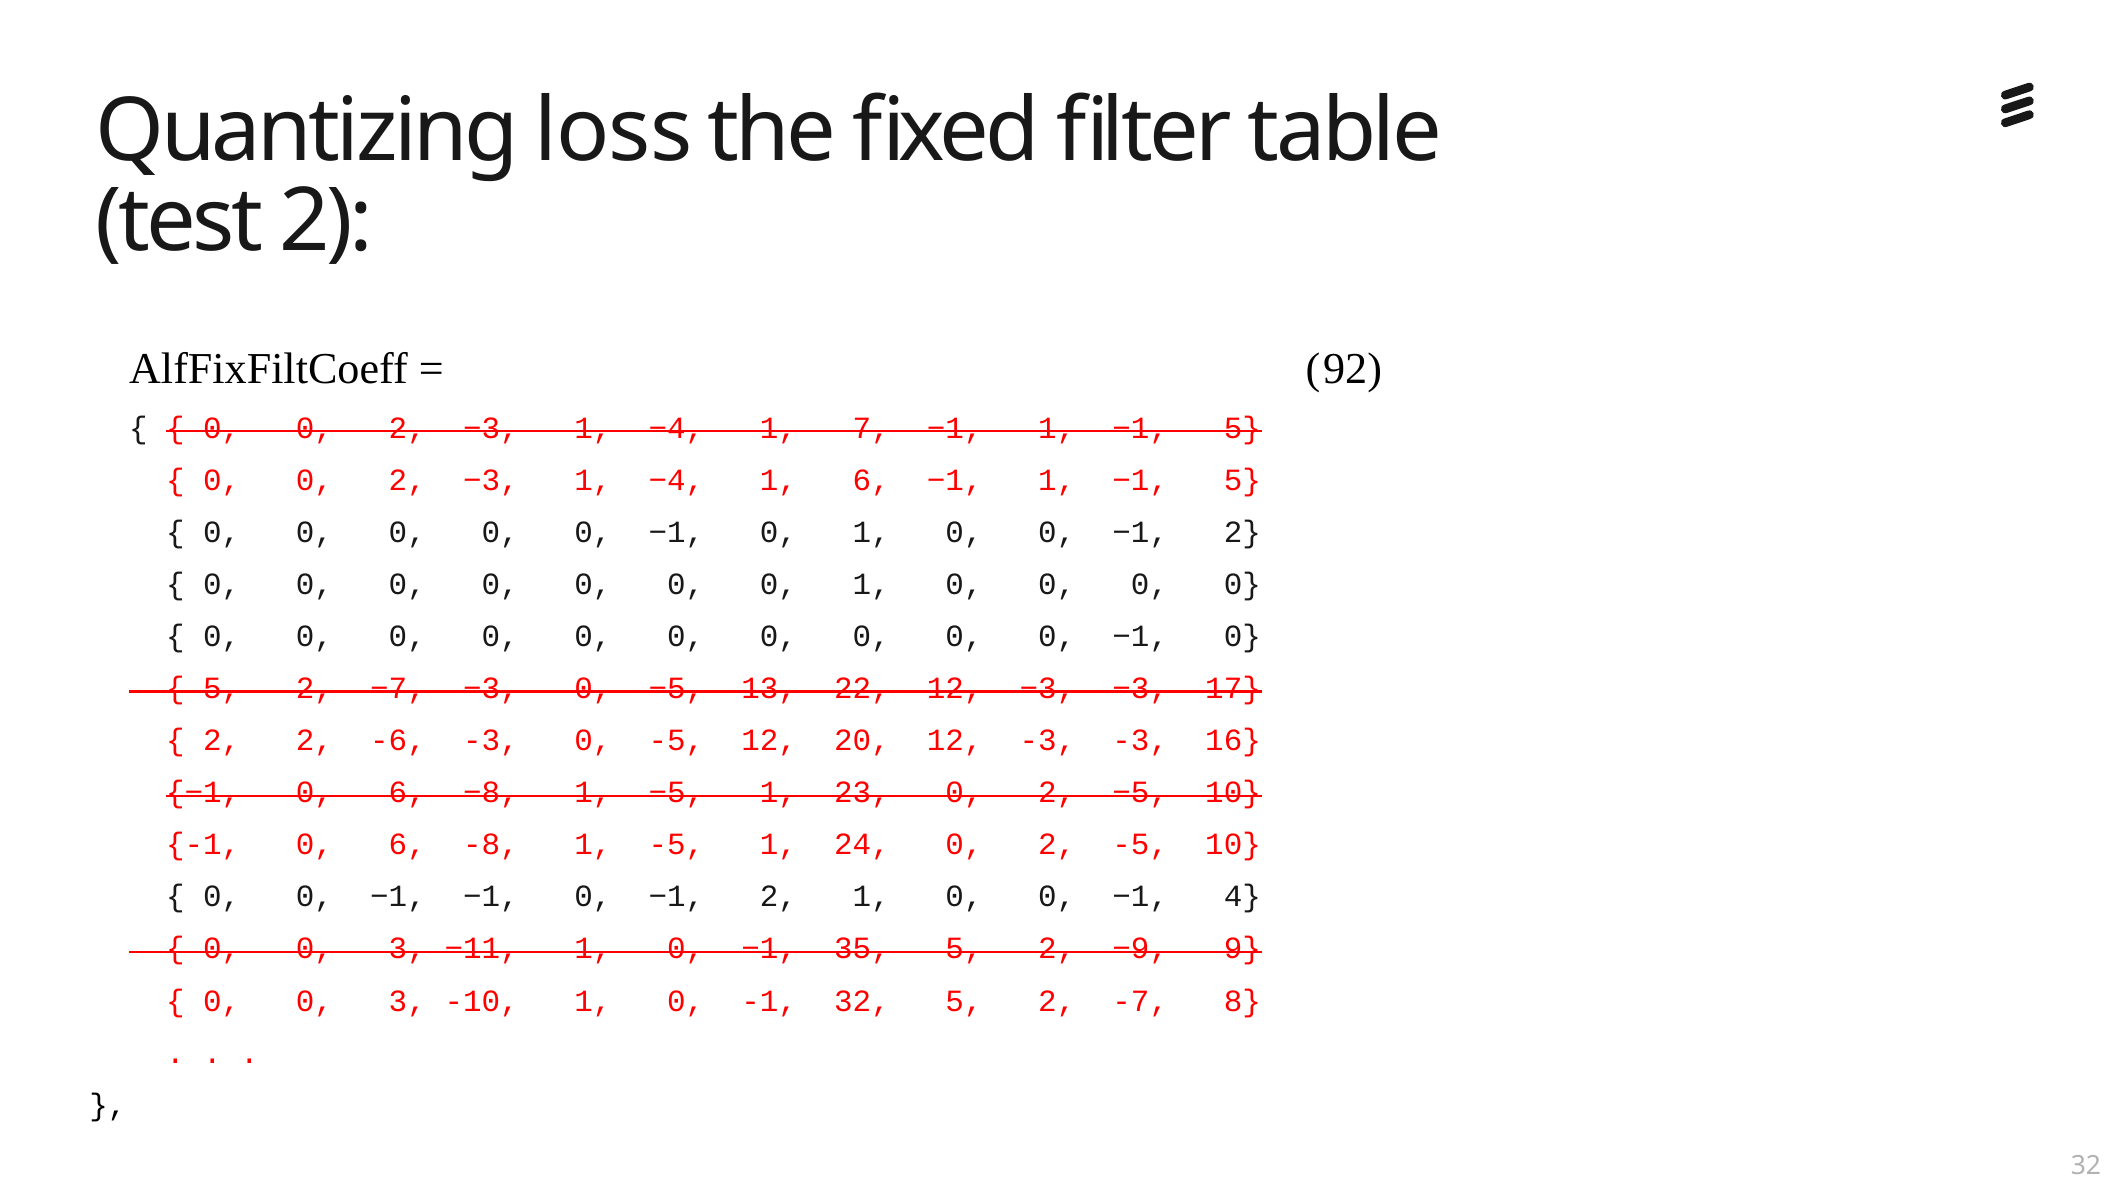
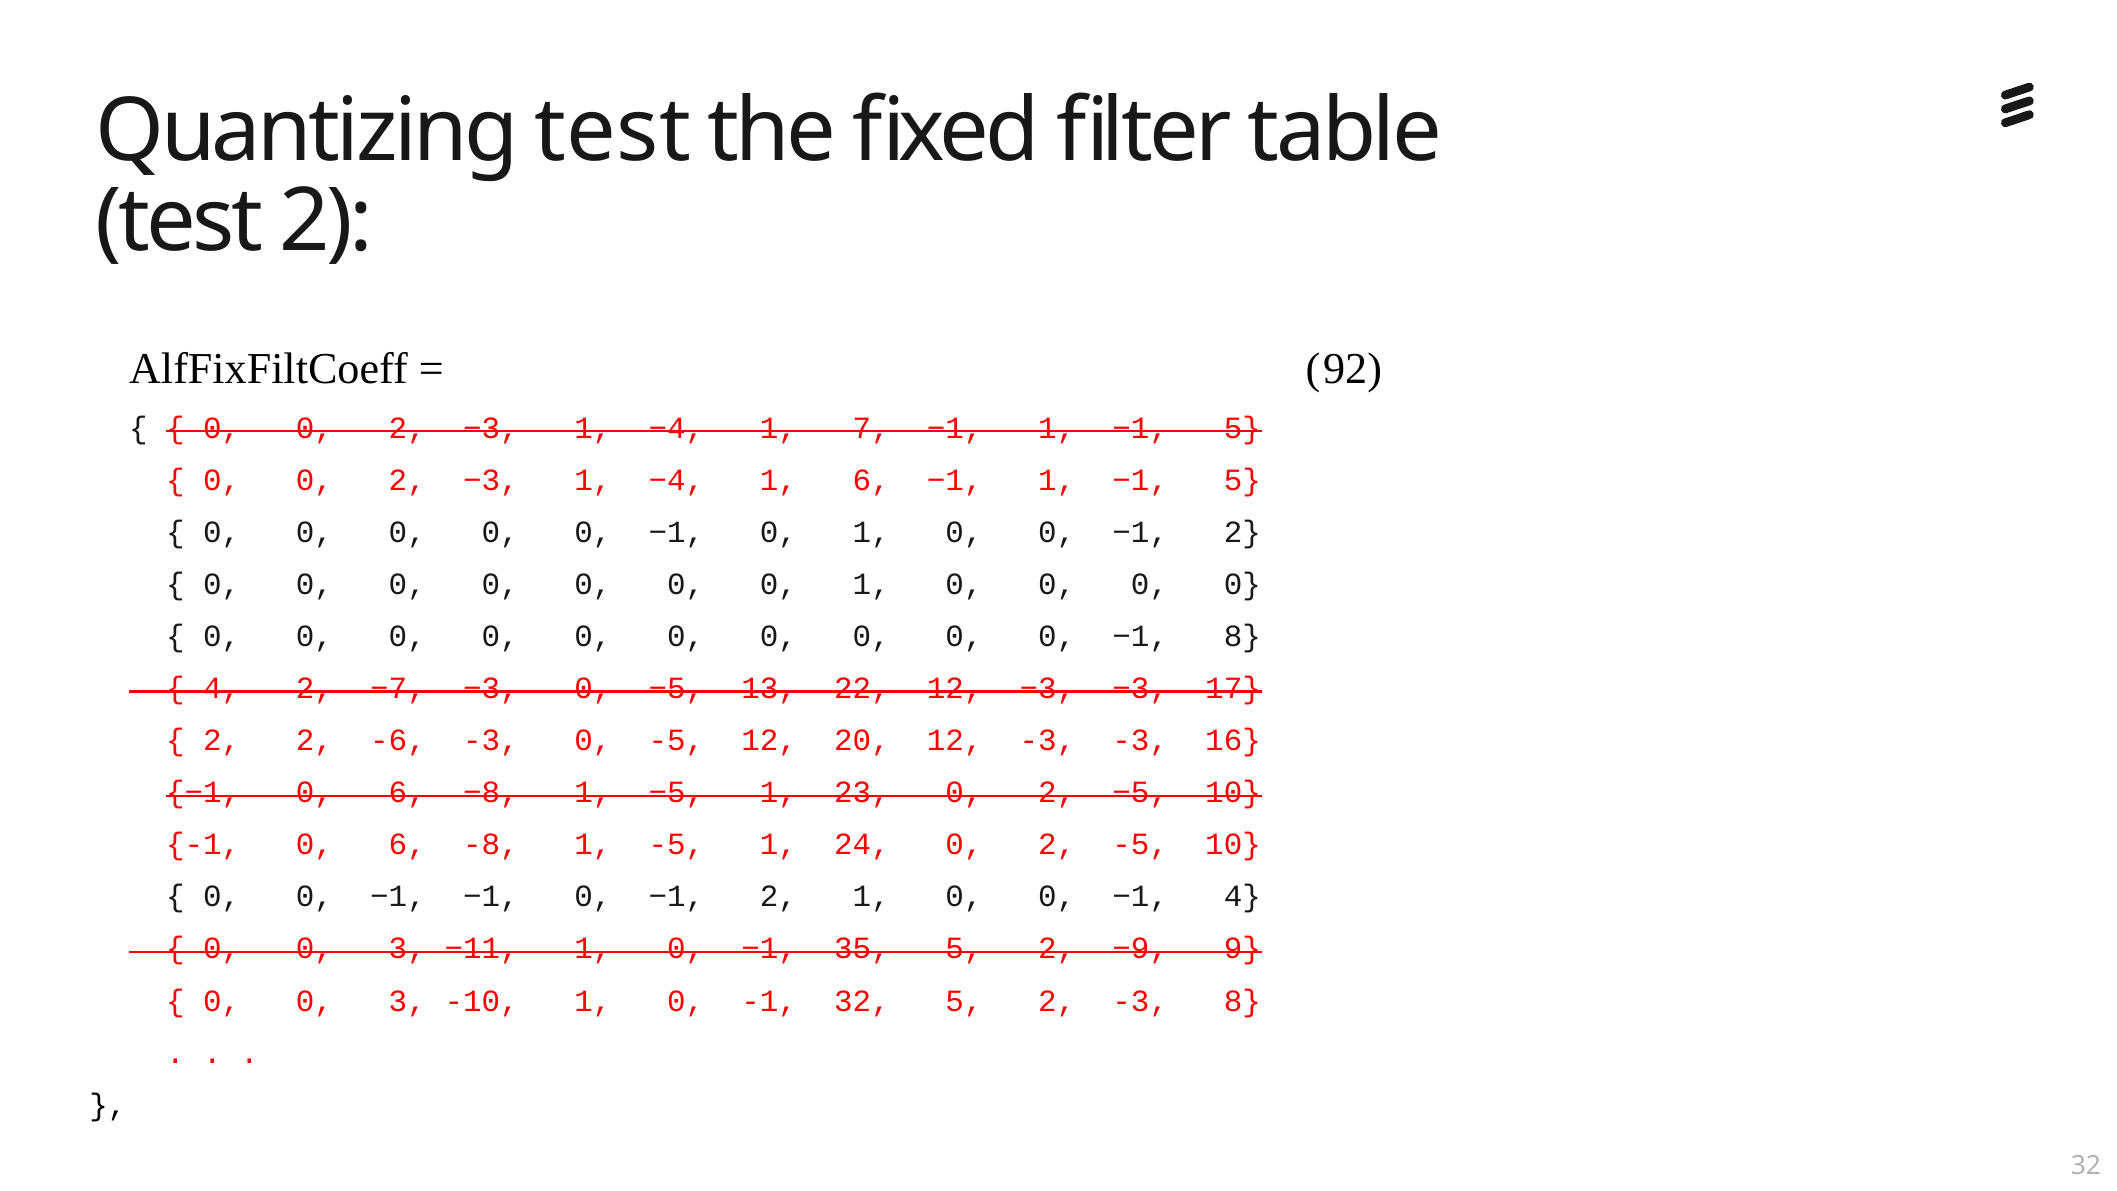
Quantizing loss: loss -> test
0 at (1242, 636): 0 -> 8
5 at (222, 688): 5 -> 4
2 -7: -7 -> -3
